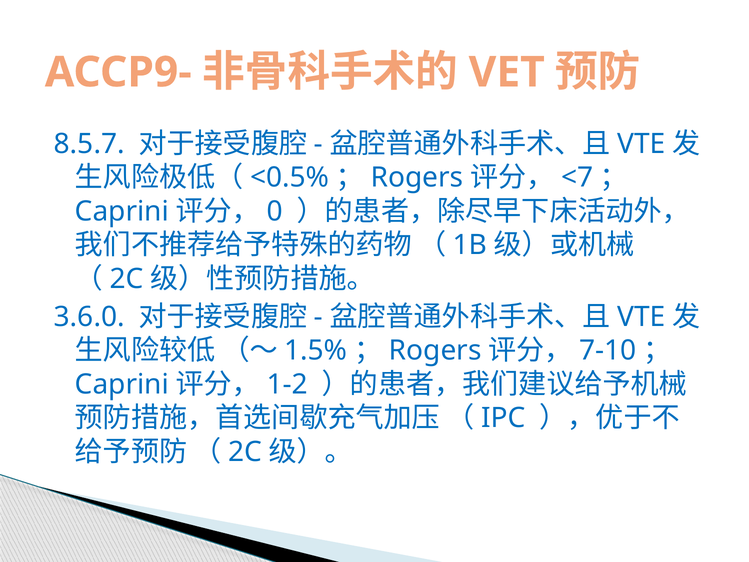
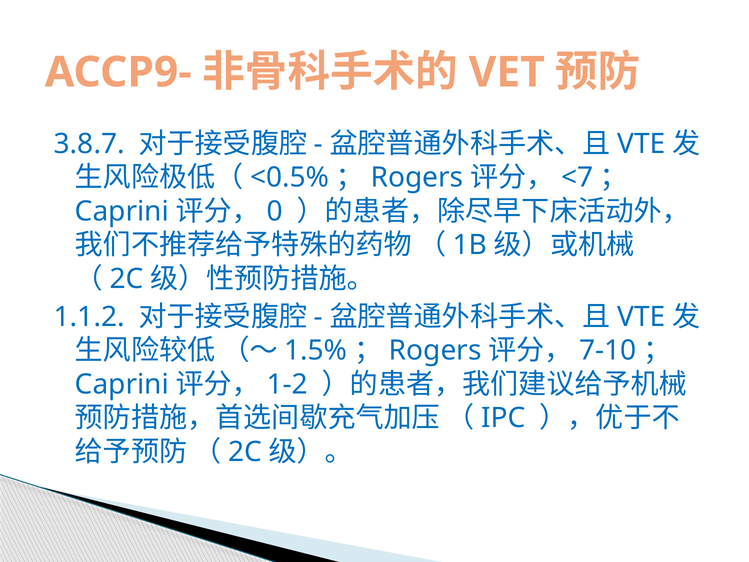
8.5.7: 8.5.7 -> 3.8.7
3.6.0: 3.6.0 -> 1.1.2
